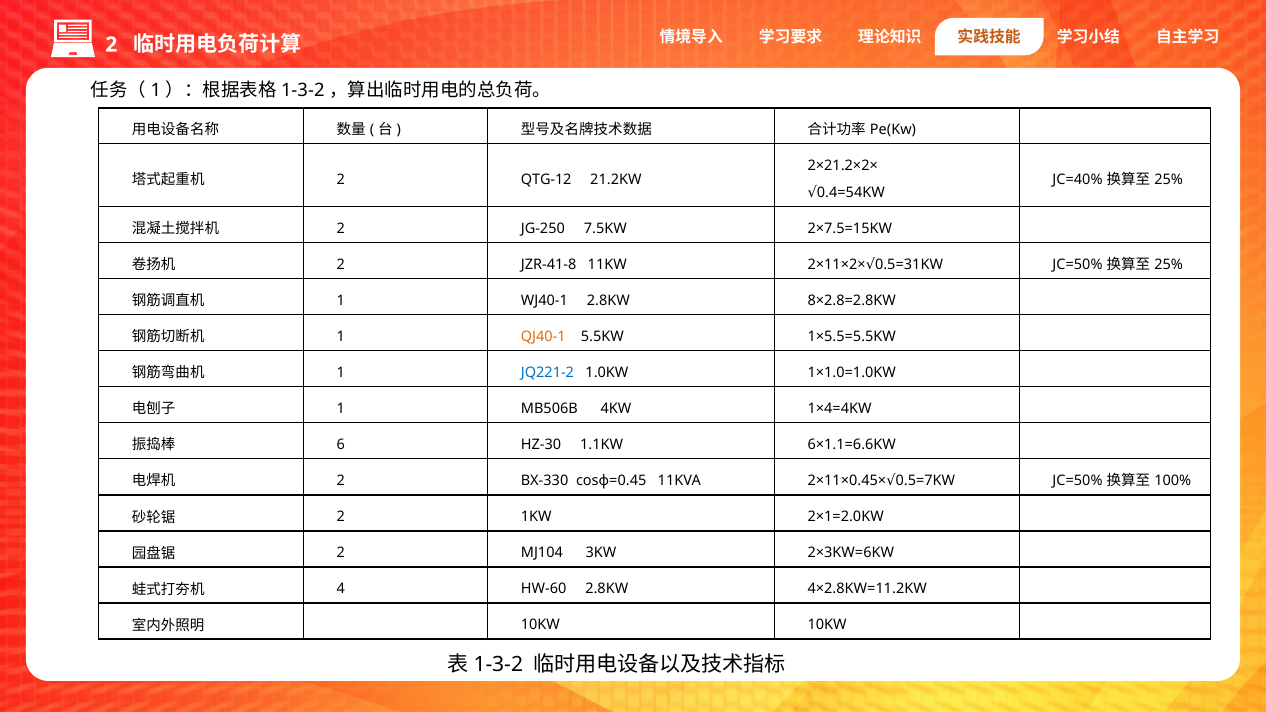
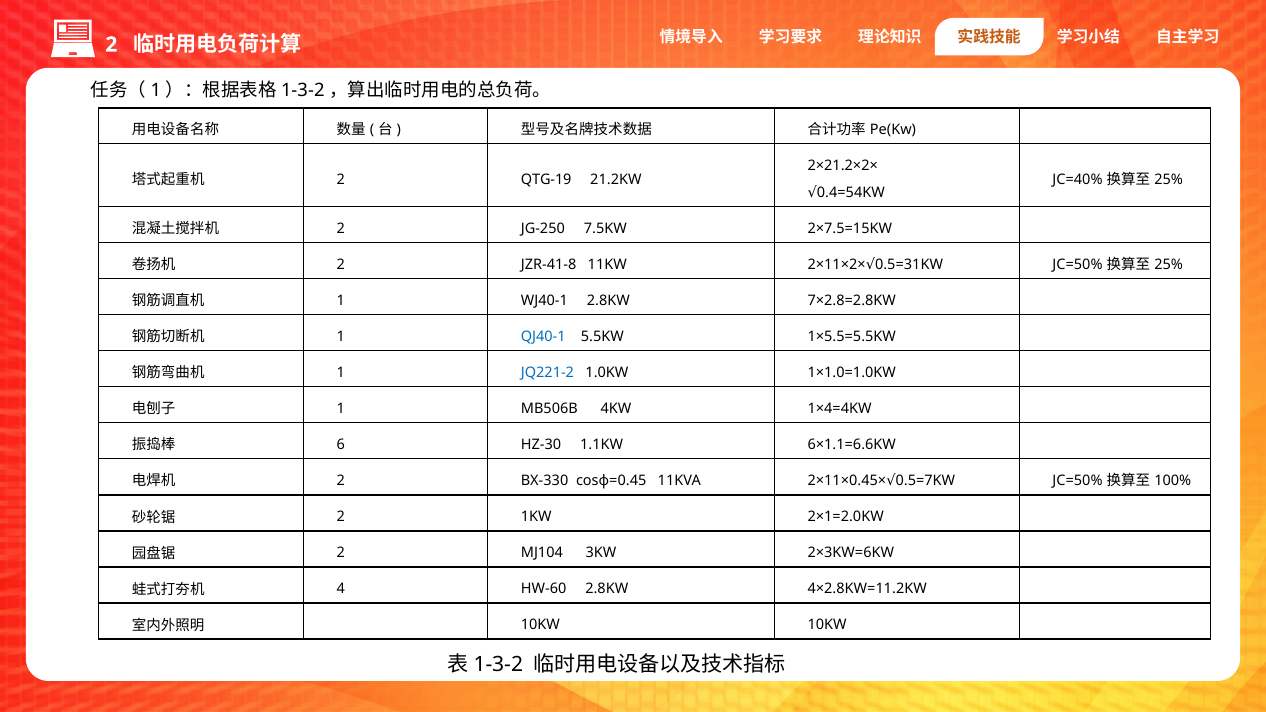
QTG-12: QTG-12 -> QTG-19
8×2.8=2.8KW: 8×2.8=2.8KW -> 7×2.8=2.8KW
QJ40-1 colour: orange -> blue
